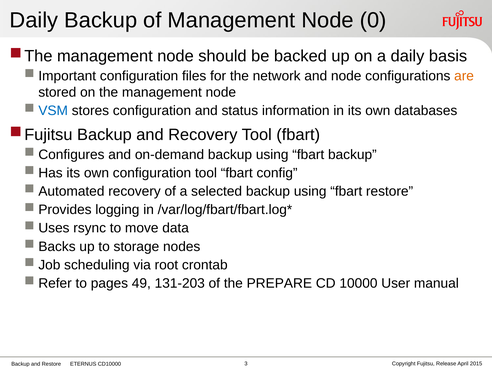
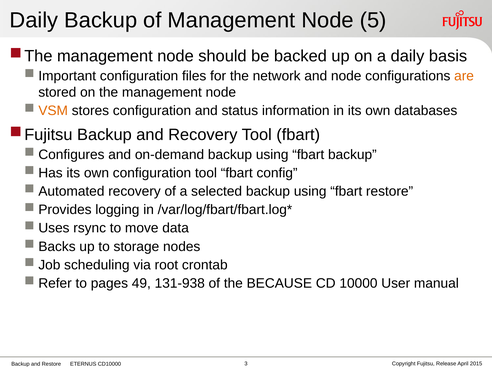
0: 0 -> 5
VSM colour: blue -> orange
131-203: 131-203 -> 131-938
PREPARE: PREPARE -> BECAUSE
